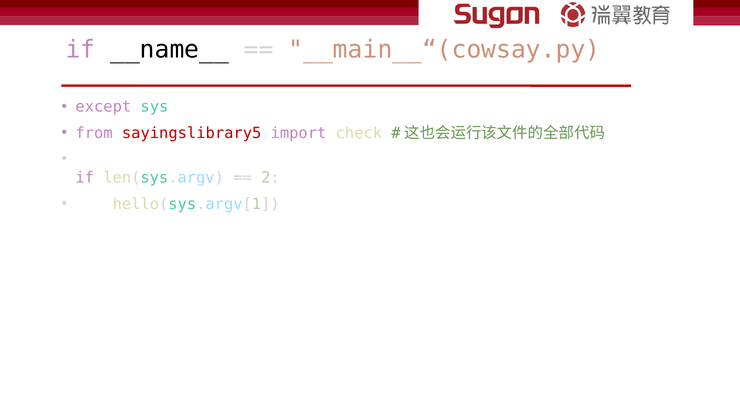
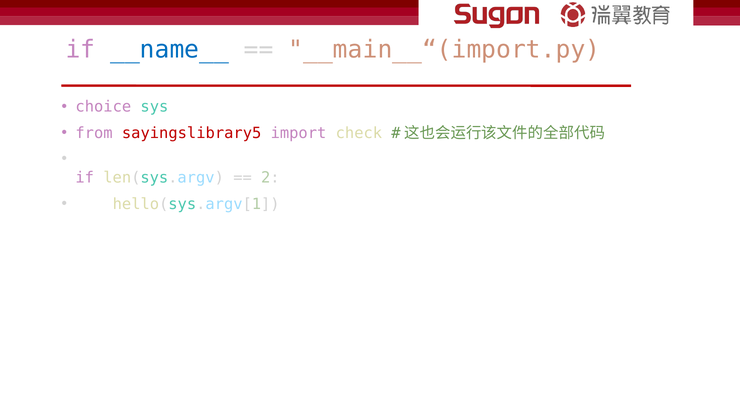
__name__ colour: black -> blue
__main__“(cowsay.py: __main__“(cowsay.py -> __main__“(import.py
except: except -> choice
